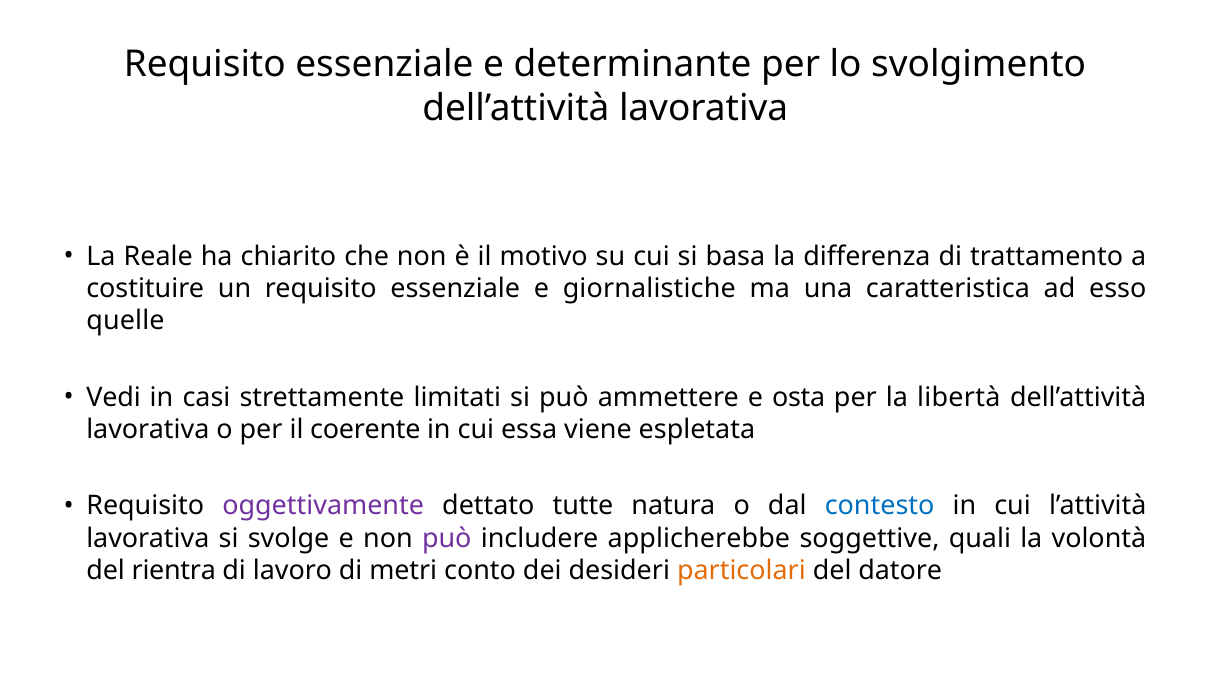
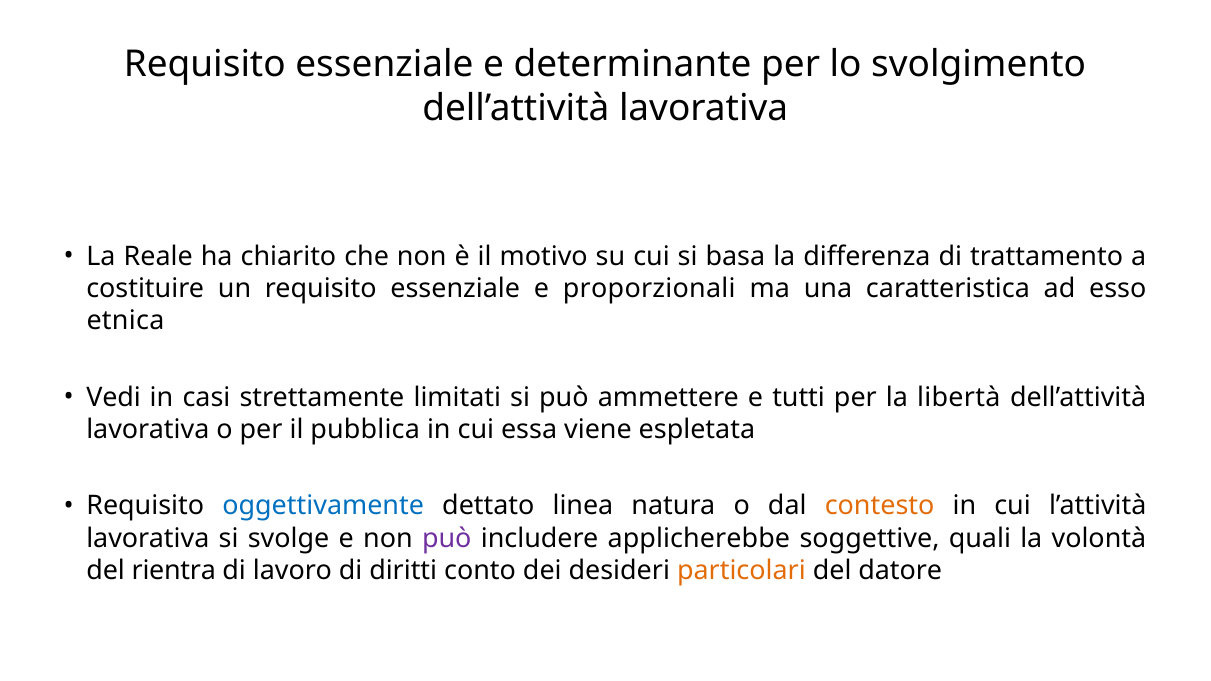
giornalistiche: giornalistiche -> proporzionali
quelle: quelle -> etnica
osta: osta -> tutti
coerente: coerente -> pubblica
oggettivamente colour: purple -> blue
tutte: tutte -> linea
contesto colour: blue -> orange
metri: metri -> diritti
